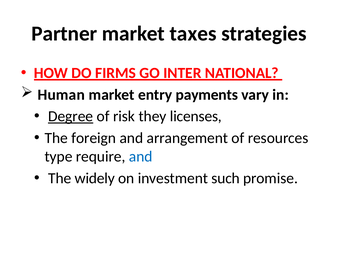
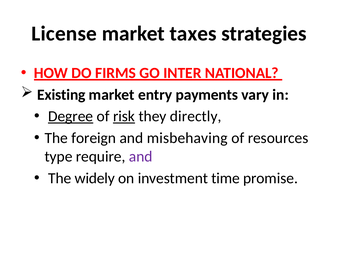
Partner: Partner -> License
Human: Human -> Existing
risk underline: none -> present
licenses: licenses -> directly
arrangement: arrangement -> misbehaving
and at (141, 157) colour: blue -> purple
such: such -> time
